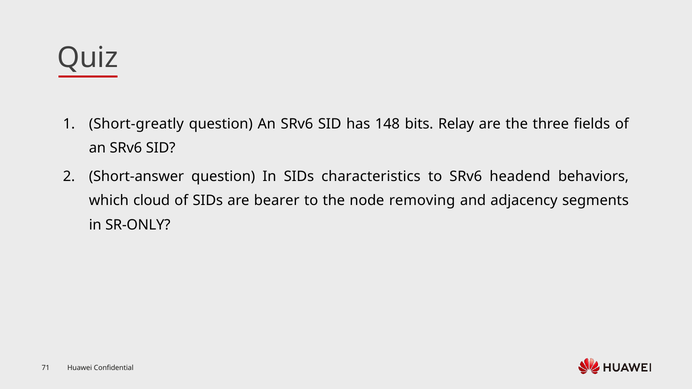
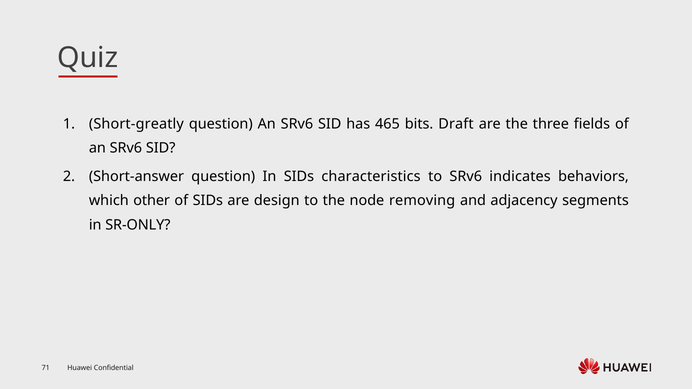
148: 148 -> 465
Relay: Relay -> Draft
headend: headend -> indicates
cloud: cloud -> other
bearer: bearer -> design
